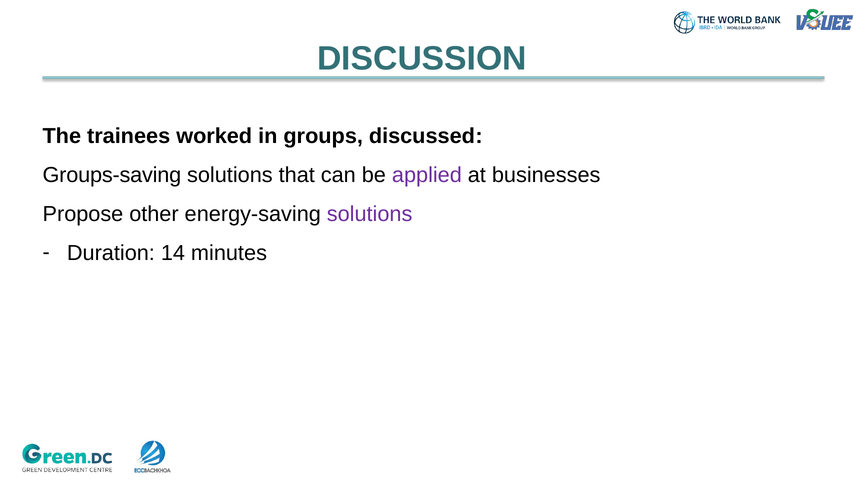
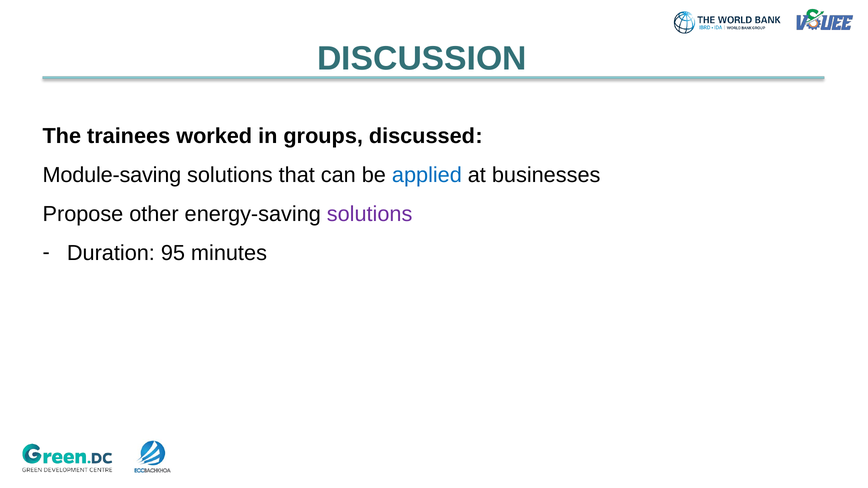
Groups-saving: Groups-saving -> Module-saving
applied colour: purple -> blue
14: 14 -> 95
